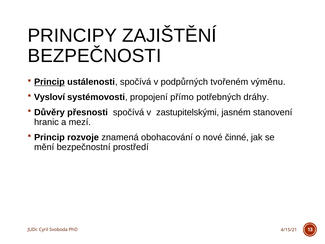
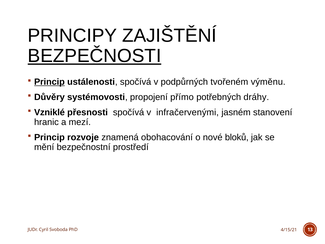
BEZPEČNOSTI underline: none -> present
Vysloví: Vysloví -> Důvěry
Důvěry: Důvěry -> Vzniklé
zastupitelskými: zastupitelskými -> infračervenými
činné: činné -> bloků
